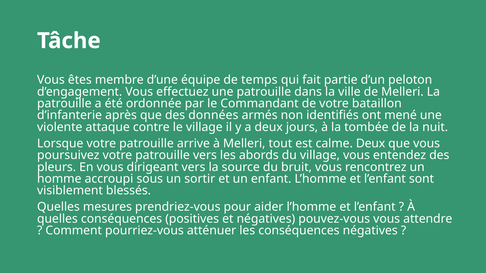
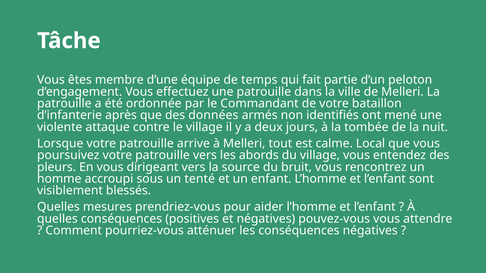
calme Deux: Deux -> Local
sortir: sortir -> tenté
